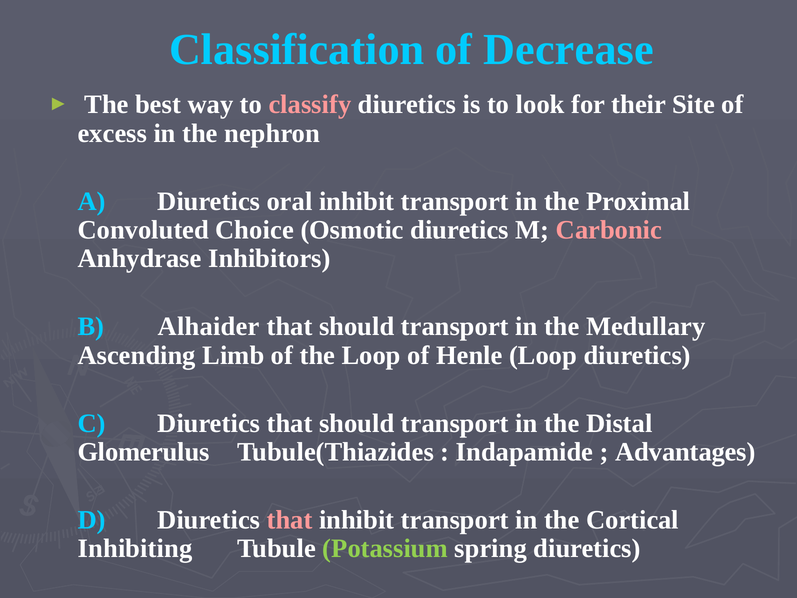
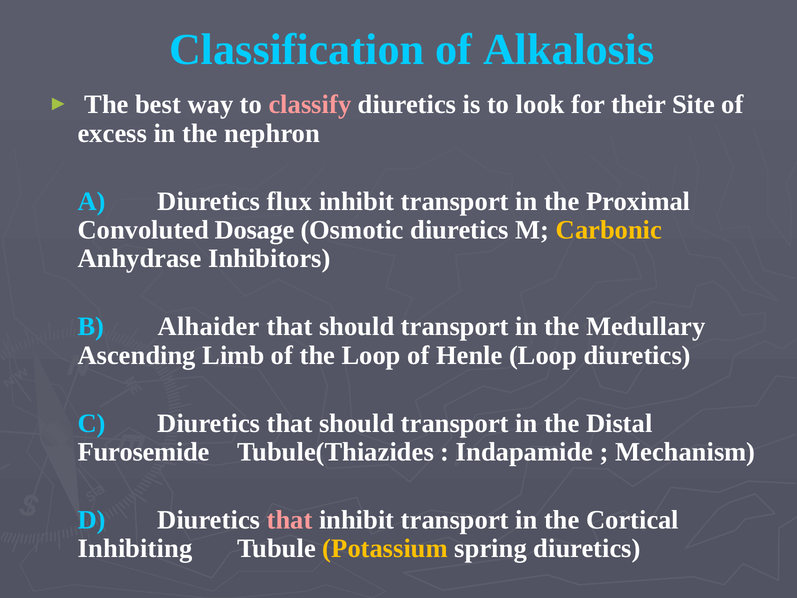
Decrease: Decrease -> Alkalosis
oral: oral -> flux
Choice: Choice -> Dosage
Carbonic colour: pink -> yellow
Glomerulus: Glomerulus -> Furosemide
Advantages: Advantages -> Mechanism
Potassium colour: light green -> yellow
